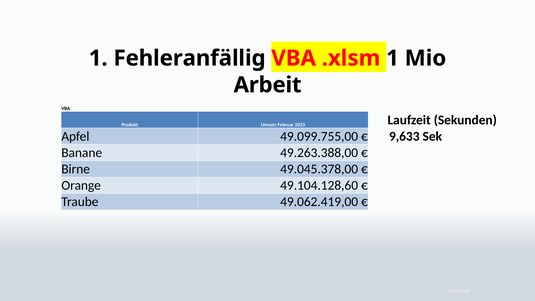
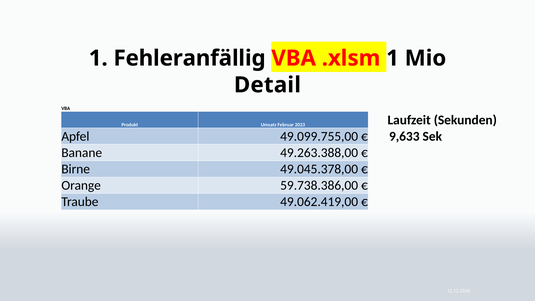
Arbeit: Arbeit -> Detail
49.104.128,60: 49.104.128,60 -> 59.738.386,00
